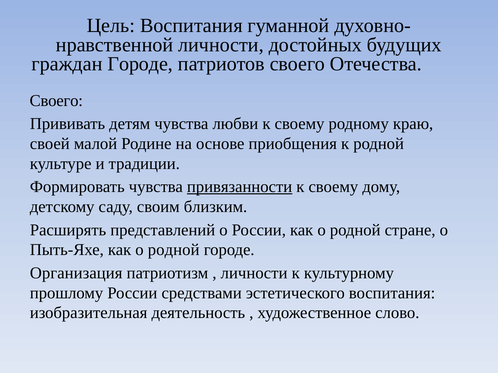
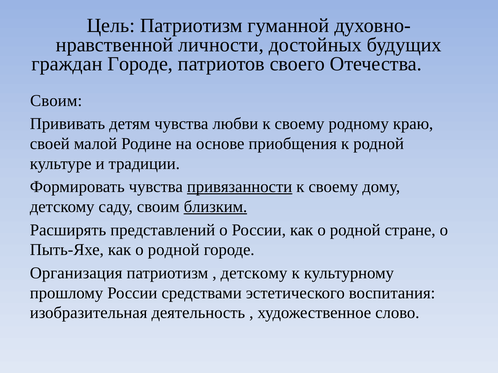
Цель Воспитания: Воспитания -> Патриотизм
Своего at (56, 101): Своего -> Своим
близким underline: none -> present
личности at (254, 273): личности -> детскому
